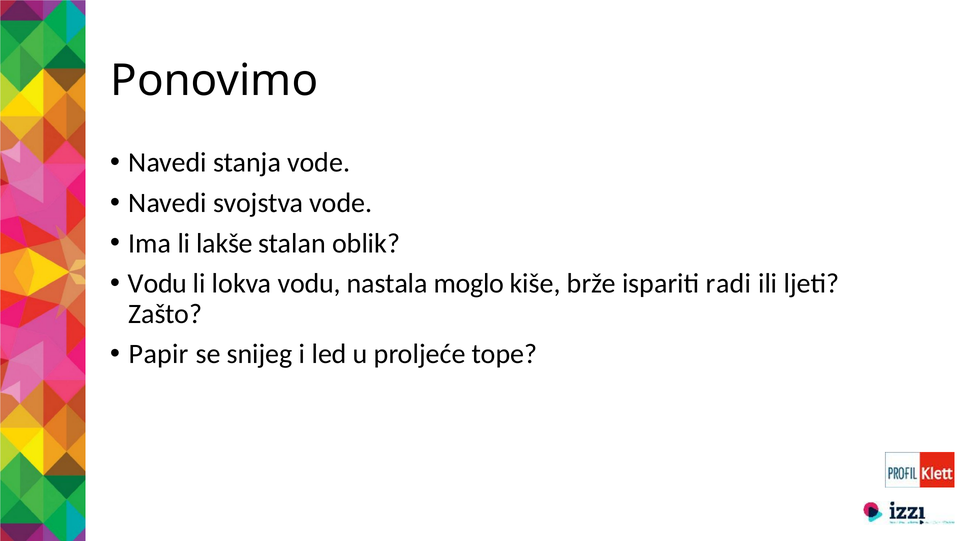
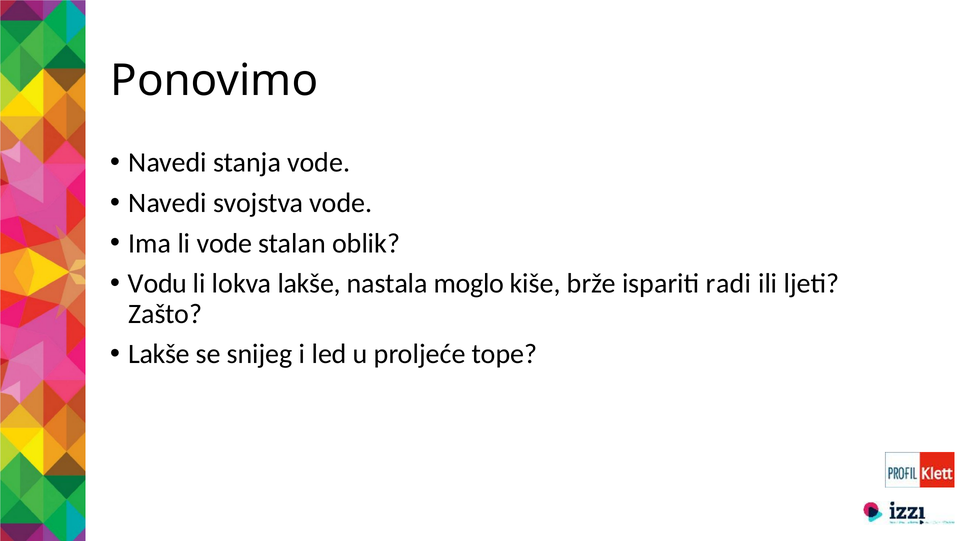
li lakše: lakše -> vode
lokva vodu: vodu -> lakše
Papir at (159, 354): Papir -> Lakše
